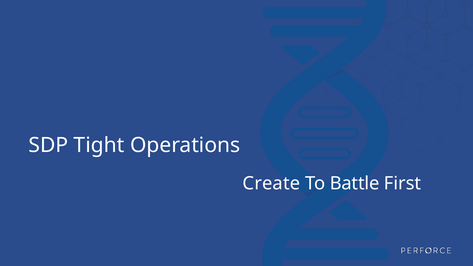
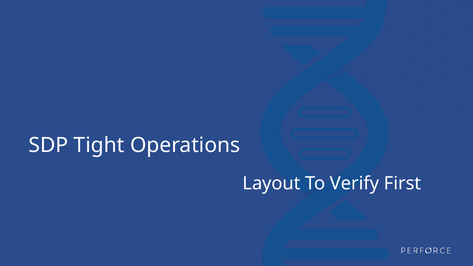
Create: Create -> Layout
Battle: Battle -> Verify
